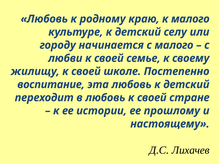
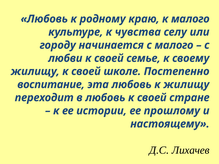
культуре к детский: детский -> чувства
любовь к детский: детский -> жилищу
